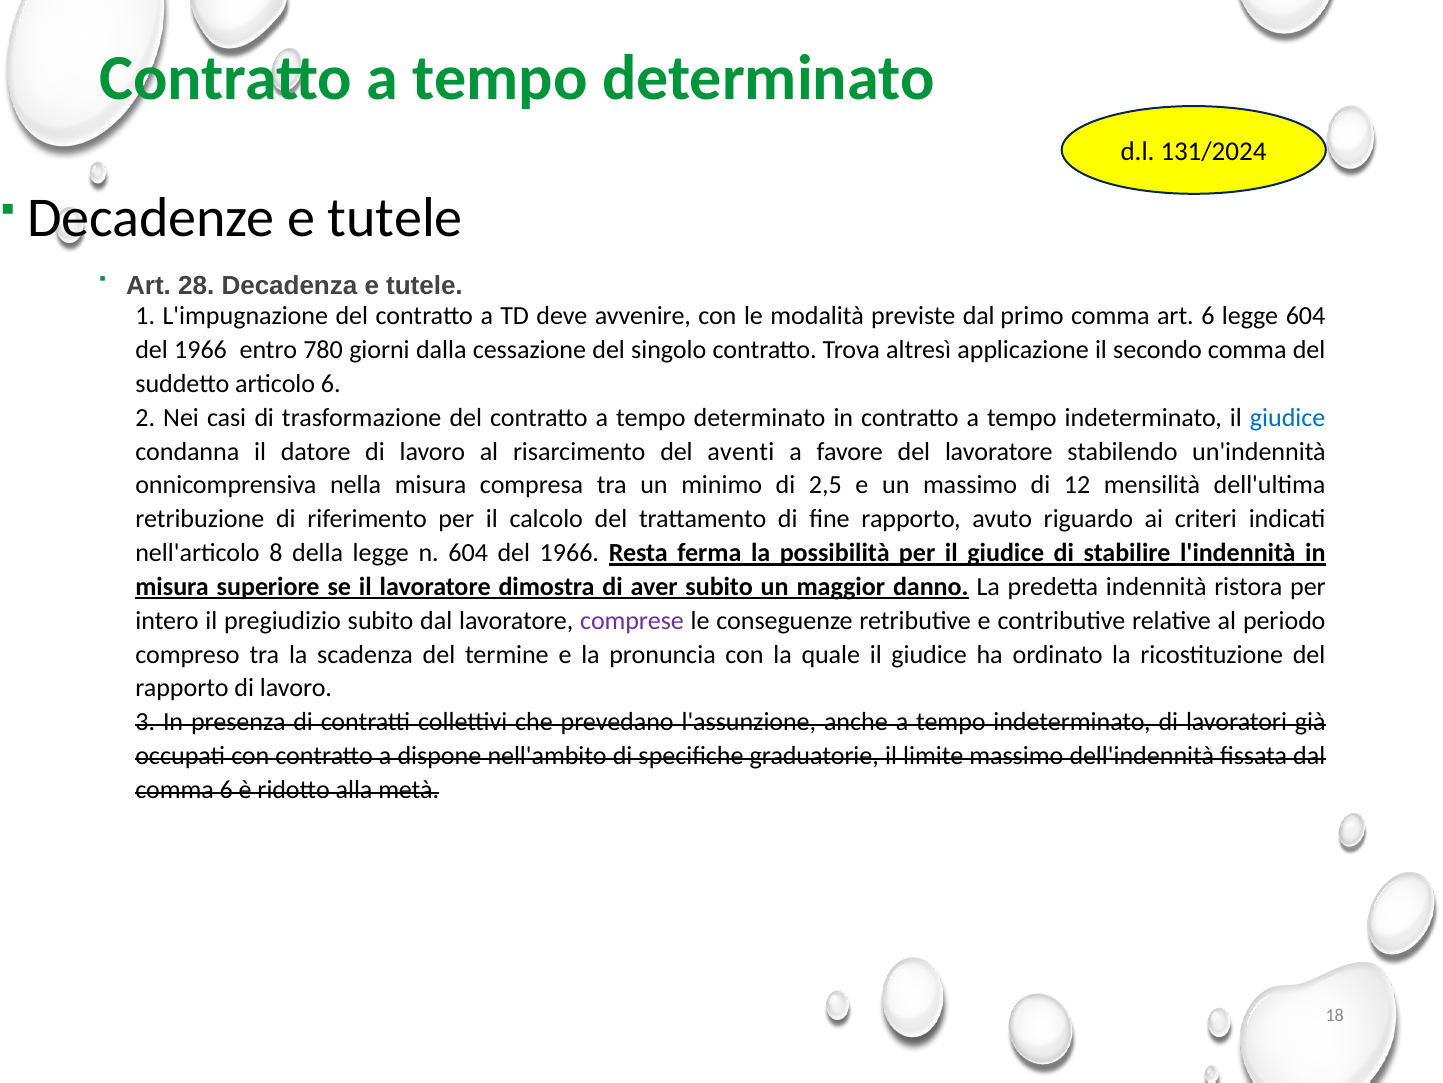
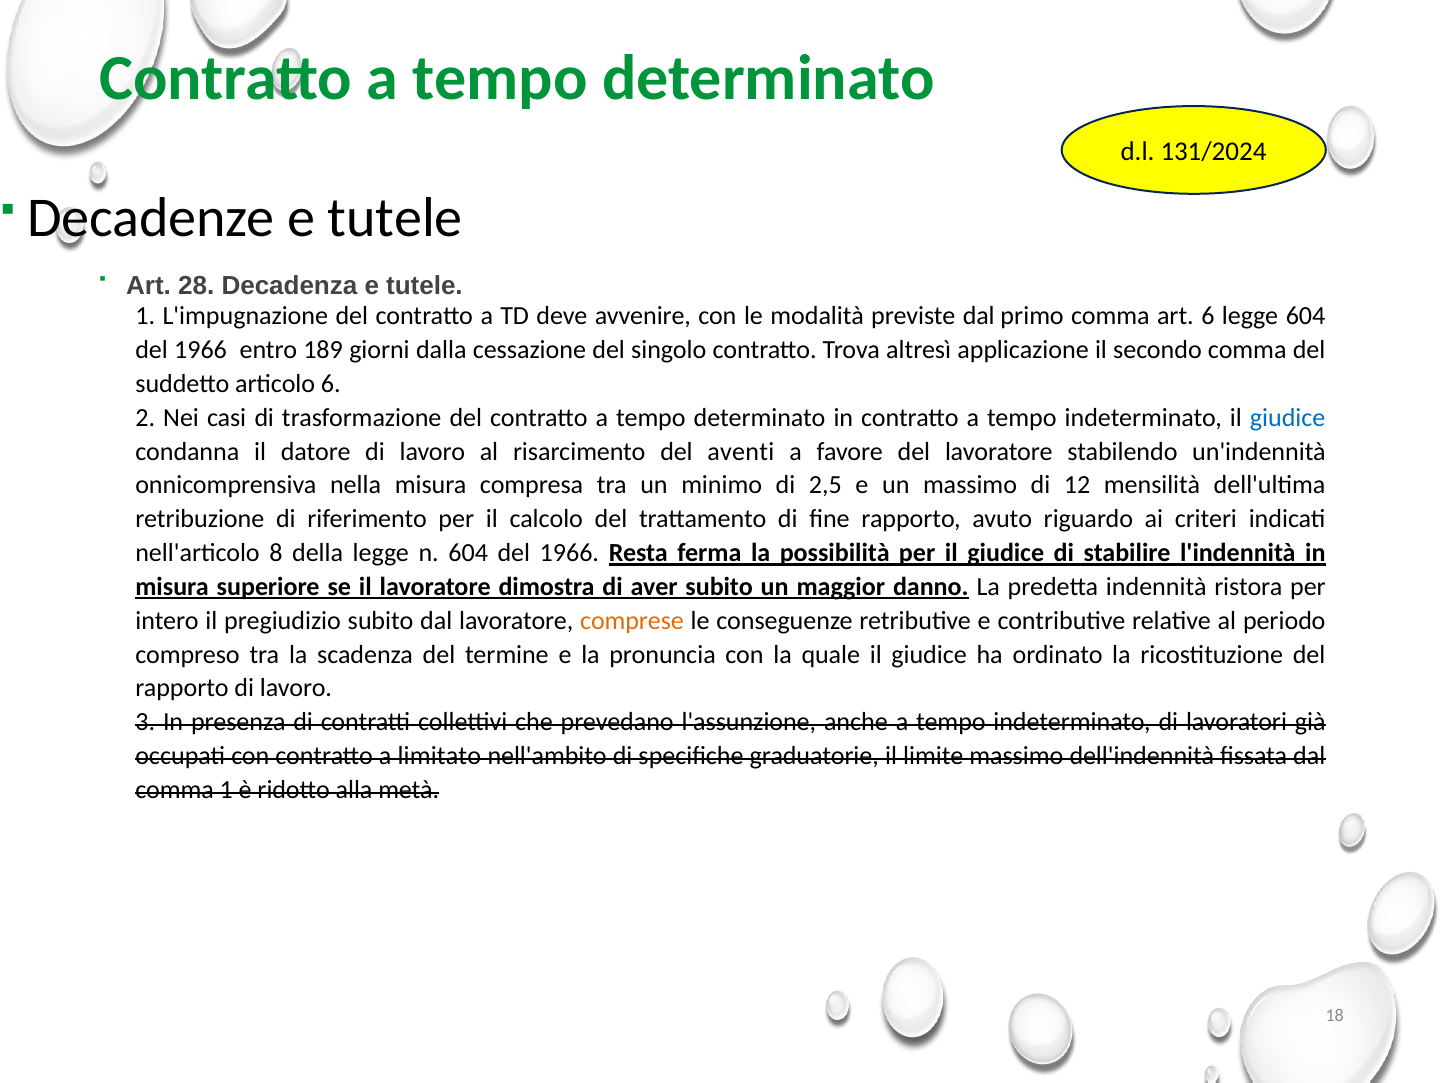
780: 780 -> 189
comprese colour: purple -> orange
dispone: dispone -> limitato
comma 6: 6 -> 1
